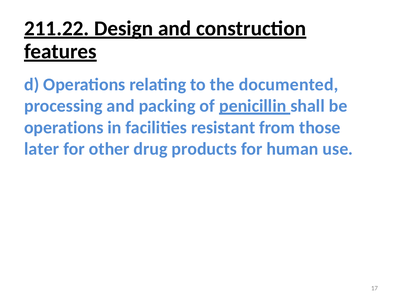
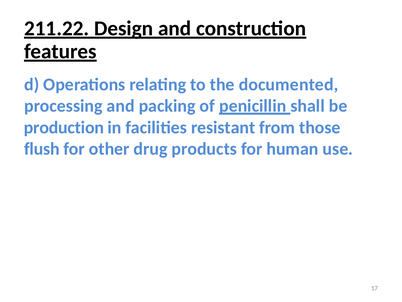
operations at (64, 127): operations -> production
later: later -> flush
